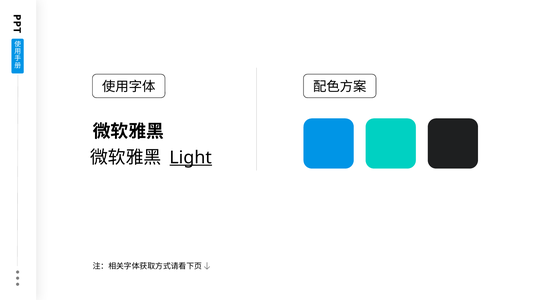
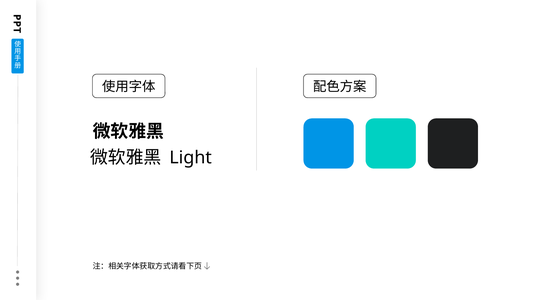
Light underline: present -> none
